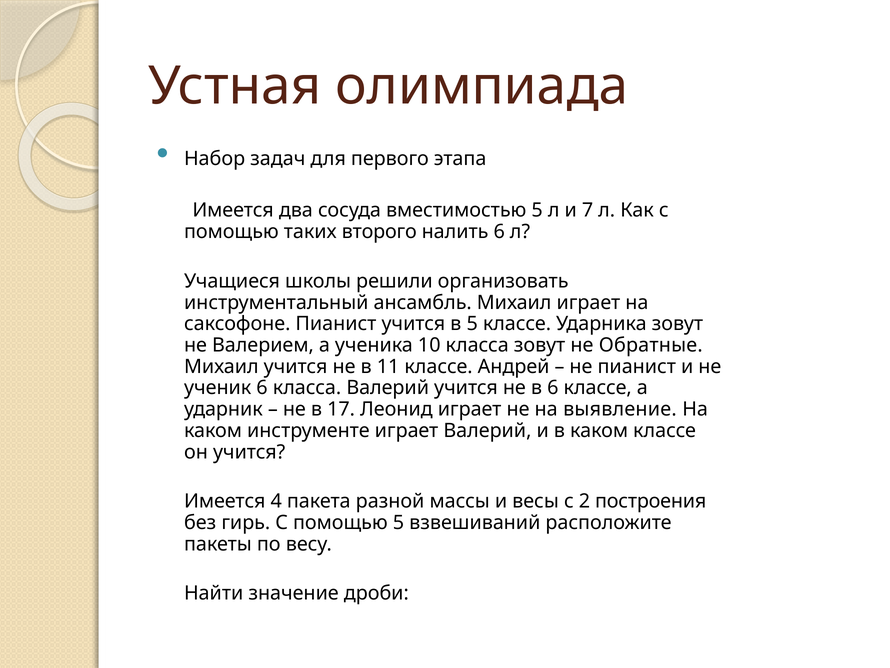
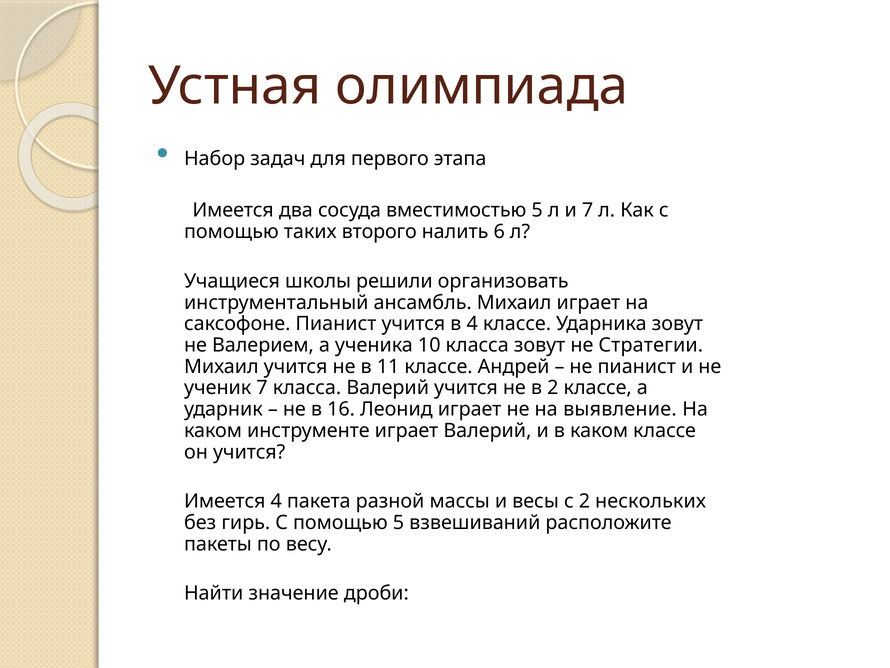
в 5: 5 -> 4
Обратные: Обратные -> Стратегии
ученик 6: 6 -> 7
в 6: 6 -> 2
17: 17 -> 16
построения: построения -> нескольких
